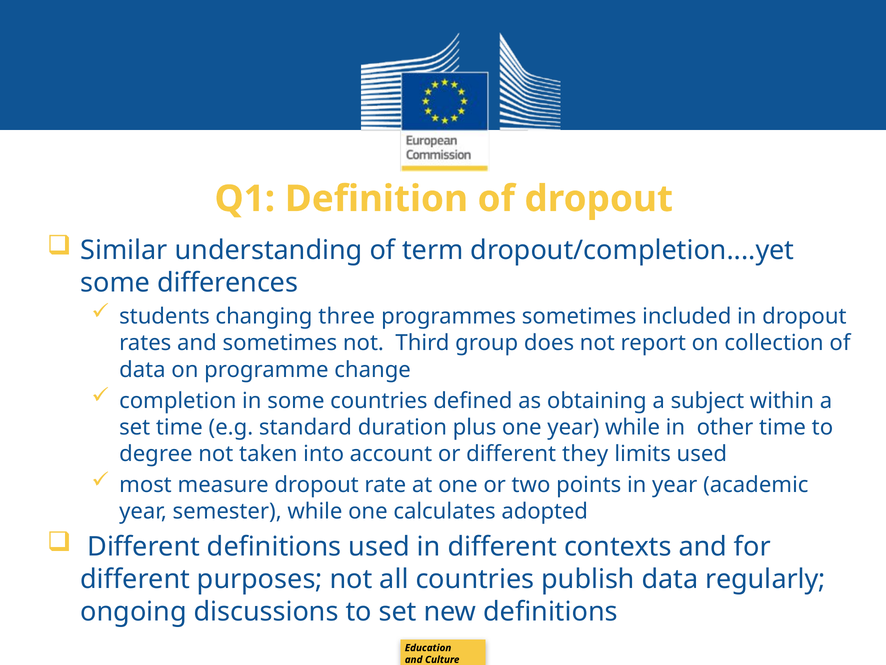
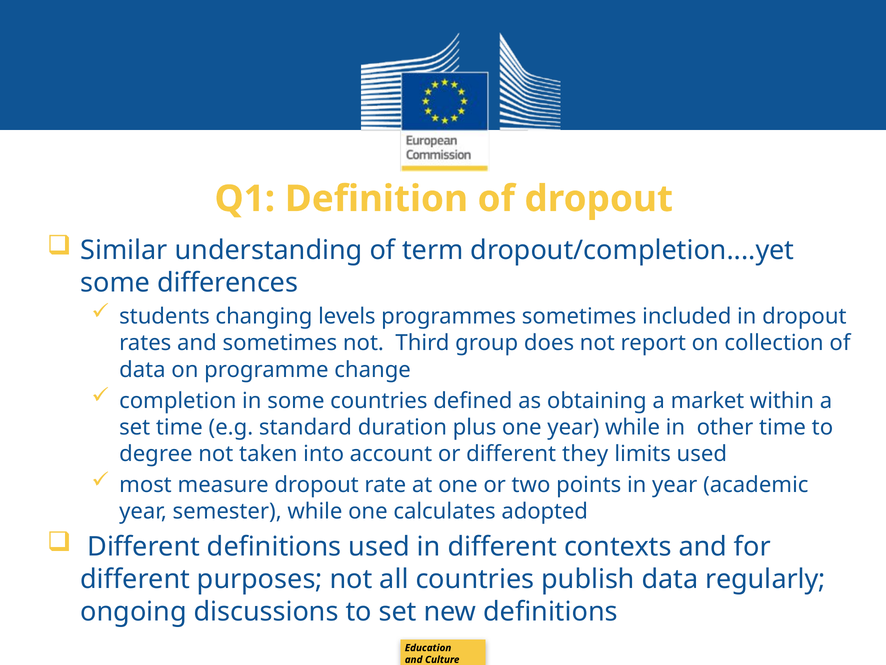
three: three -> levels
subject: subject -> market
